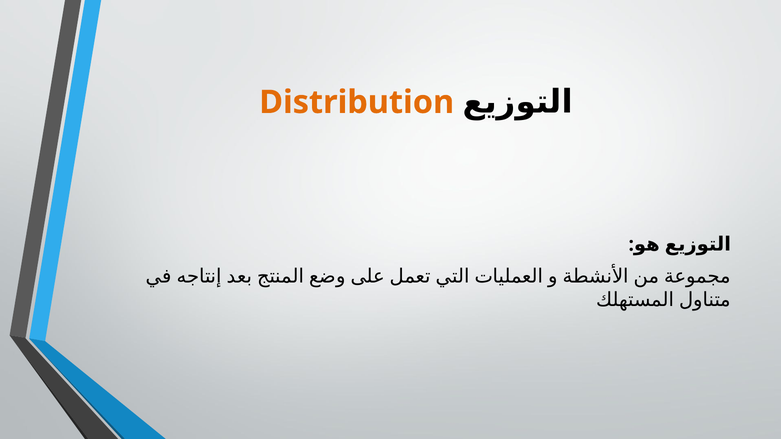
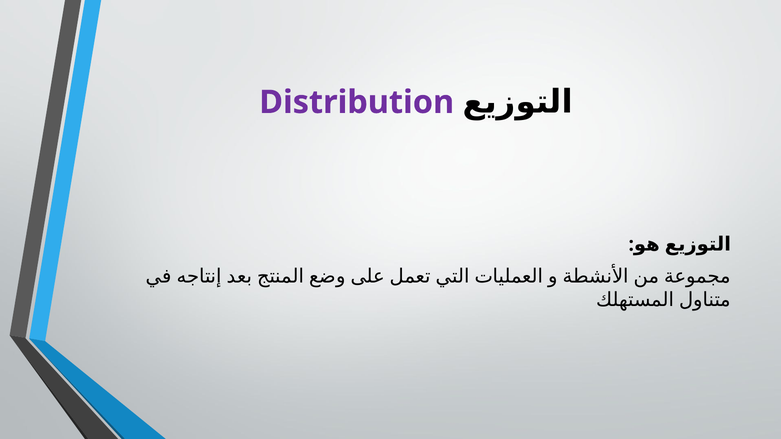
Distribution colour: orange -> purple
